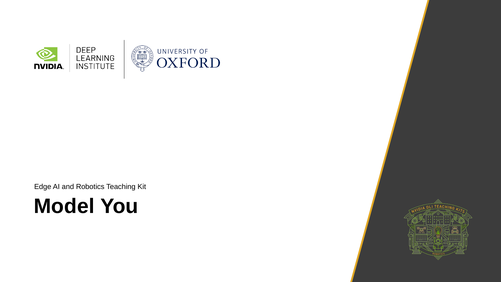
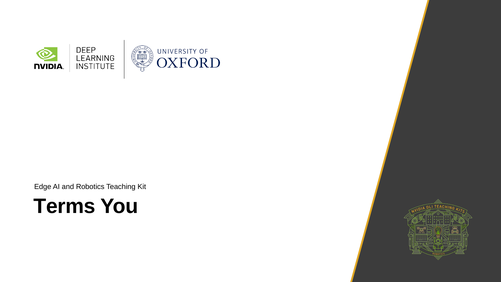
Model: Model -> Terms
